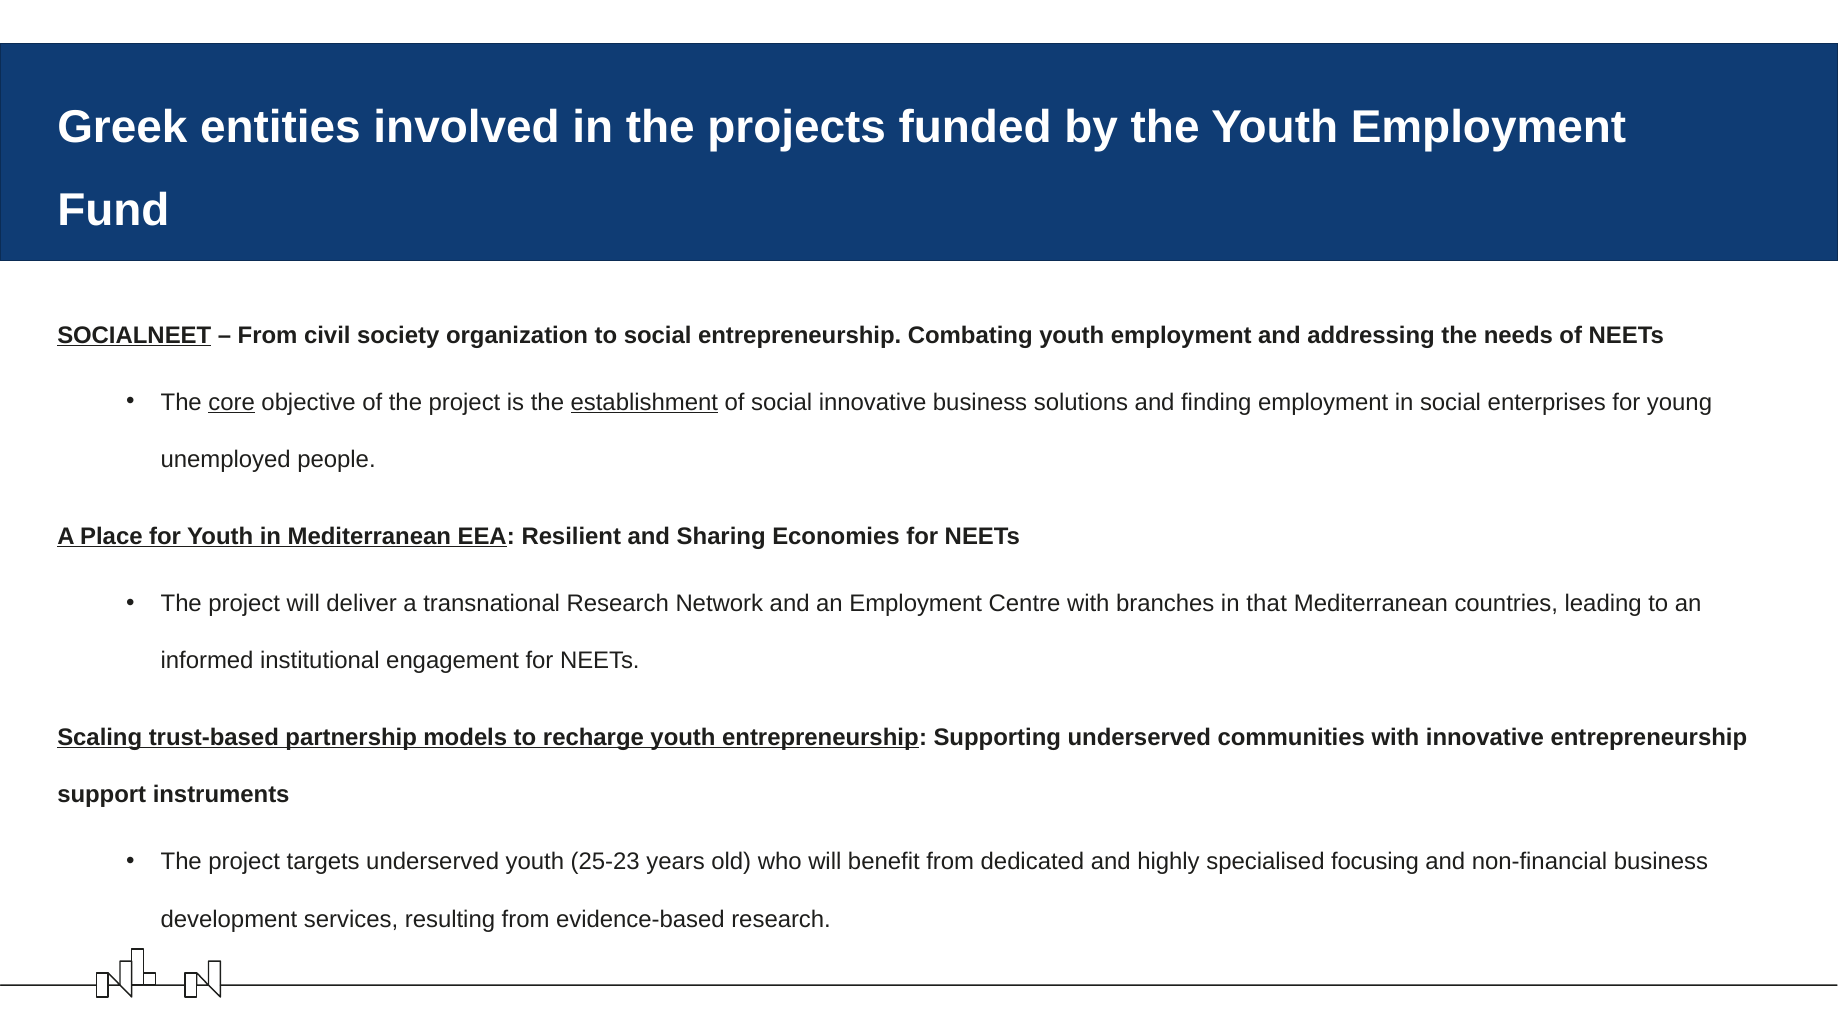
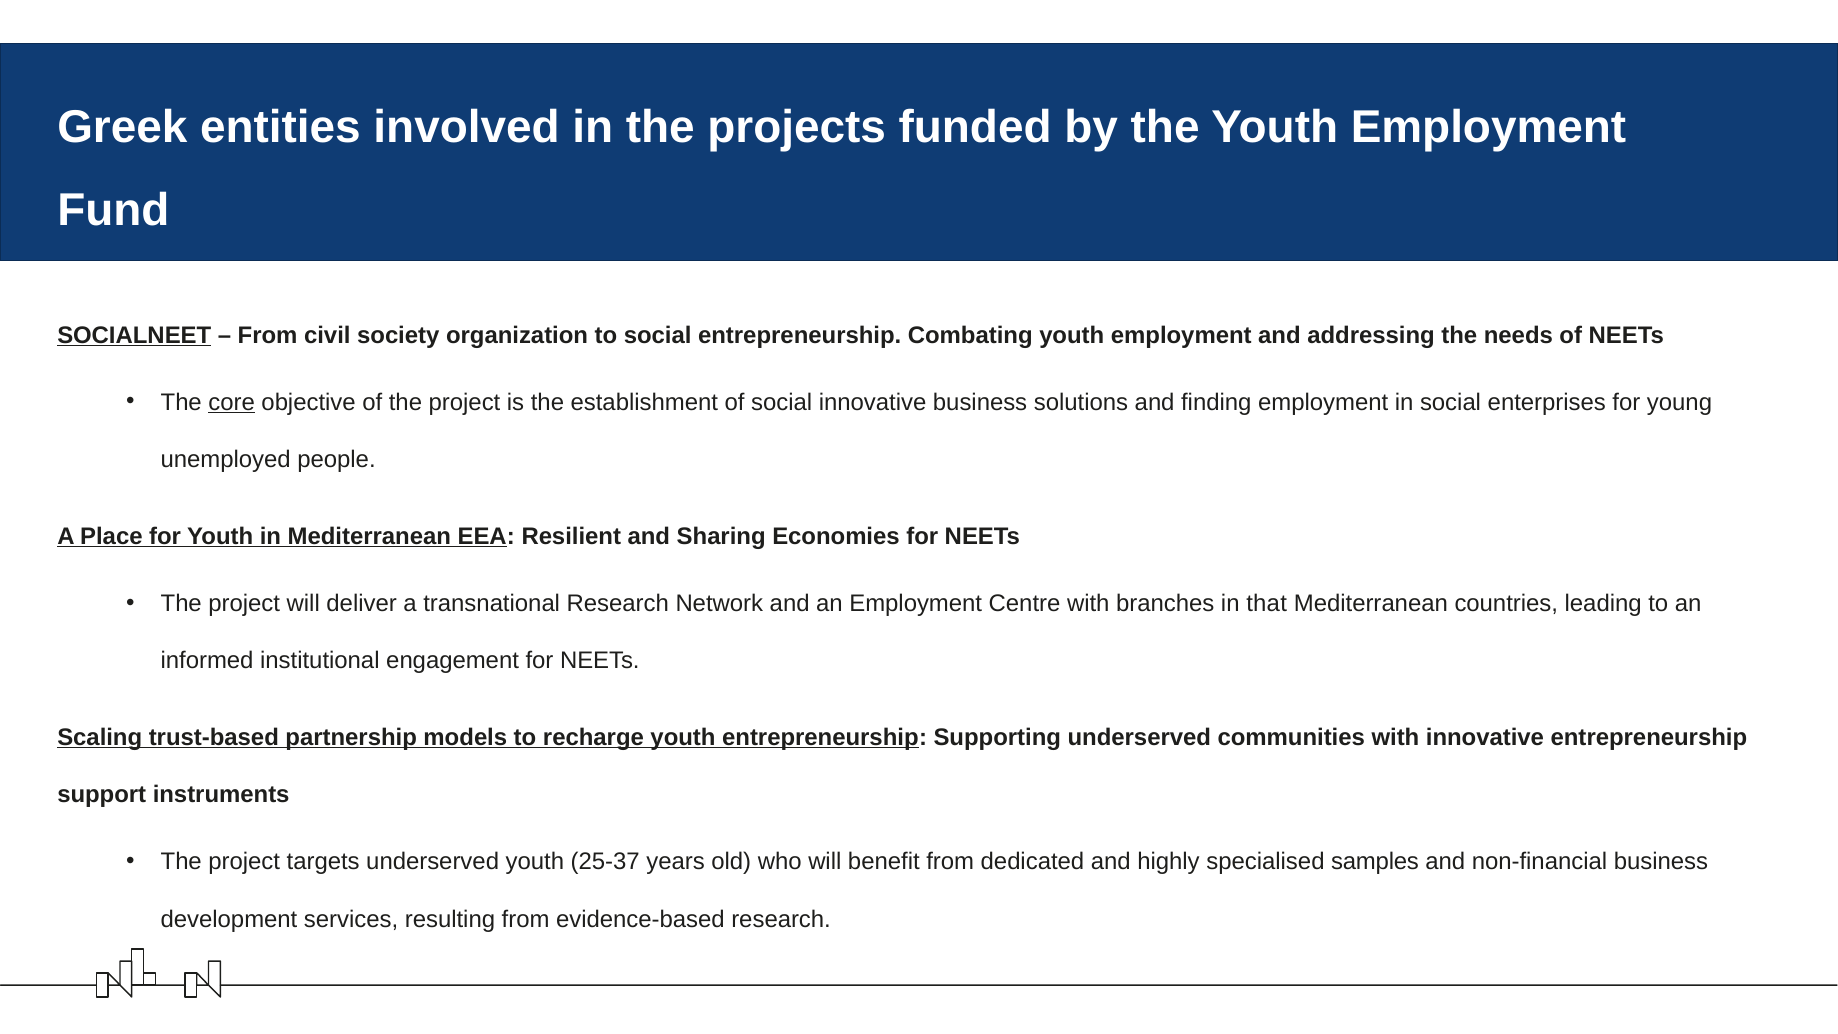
establishment underline: present -> none
25-23: 25-23 -> 25-37
focusing: focusing -> samples
